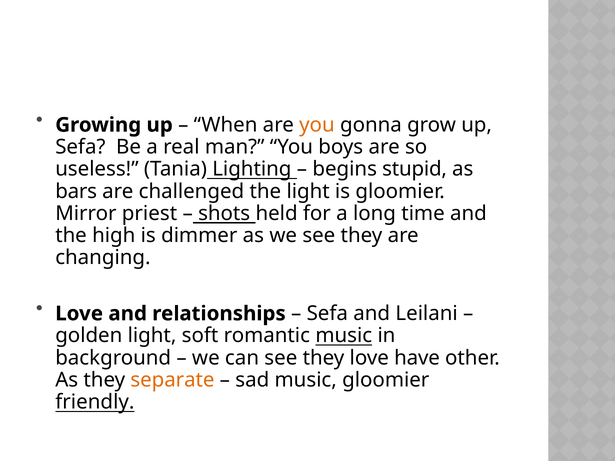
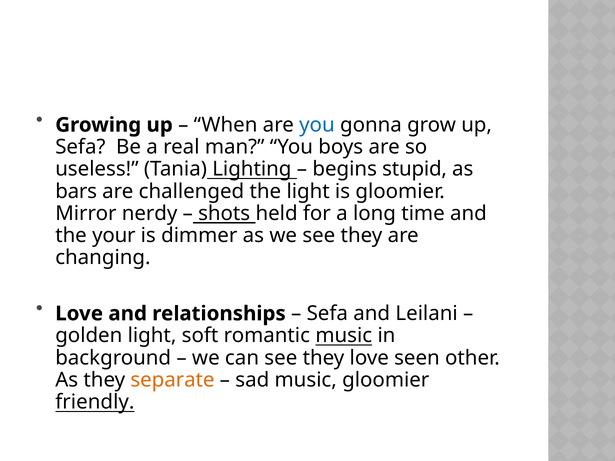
you at (317, 125) colour: orange -> blue
priest: priest -> nerdy
high: high -> your
have: have -> seen
